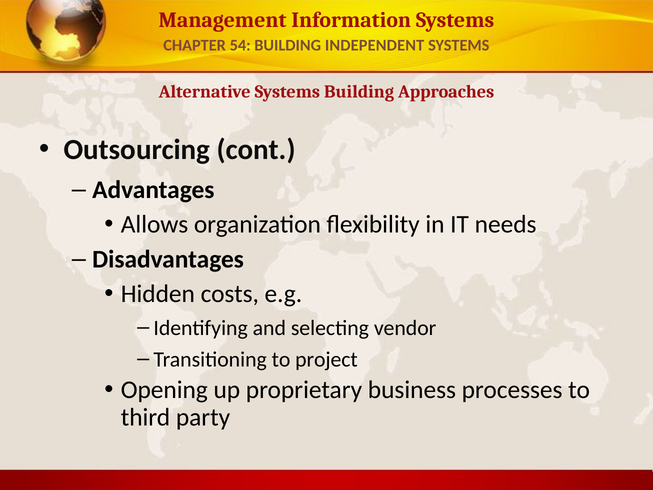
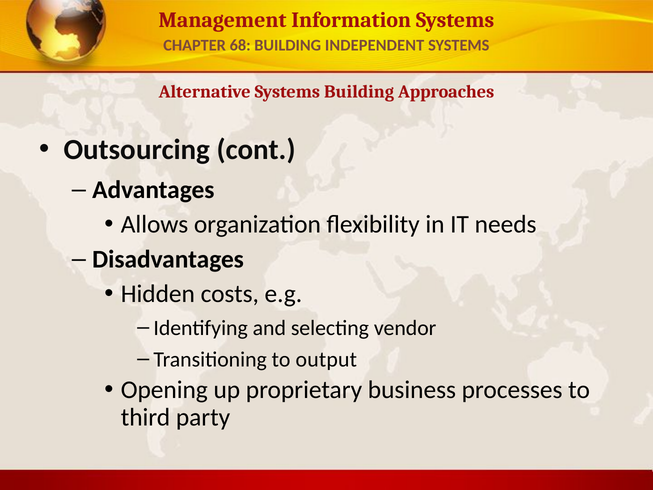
54: 54 -> 68
project: project -> output
